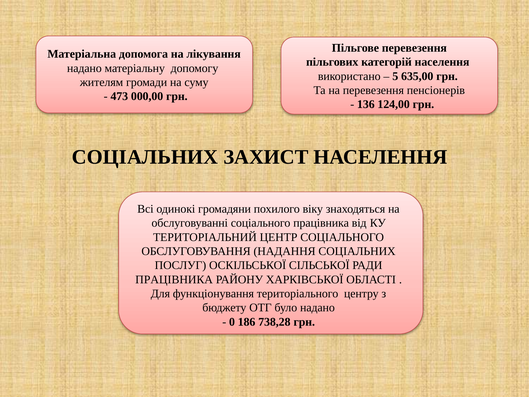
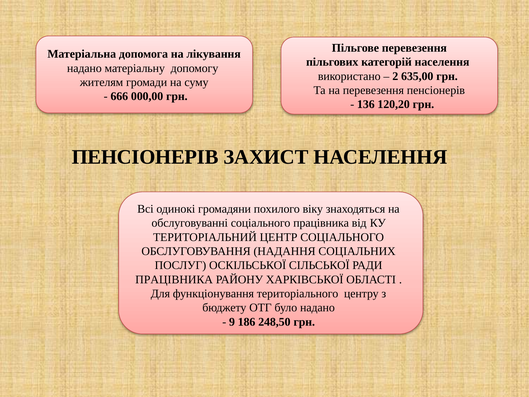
5: 5 -> 2
473: 473 -> 666
124,00: 124,00 -> 120,20
СОЦІАЛЬНИХ at (145, 157): СОЦІАЛЬНИХ -> ПЕНСІОНЕРІВ
0: 0 -> 9
738,28: 738,28 -> 248,50
